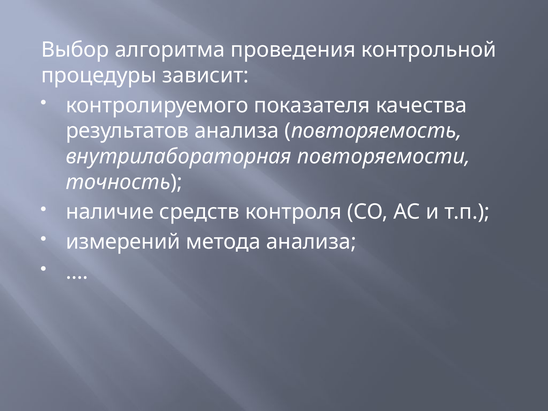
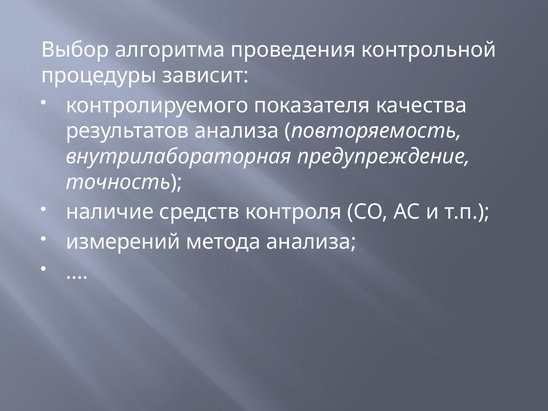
повторяемости: повторяемости -> предупреждение
